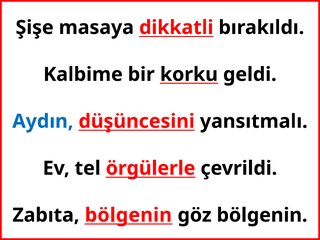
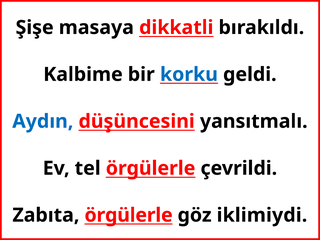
korku colour: black -> blue
Zabıta bölgenin: bölgenin -> örgülerle
göz bölgenin: bölgenin -> iklimiydi
